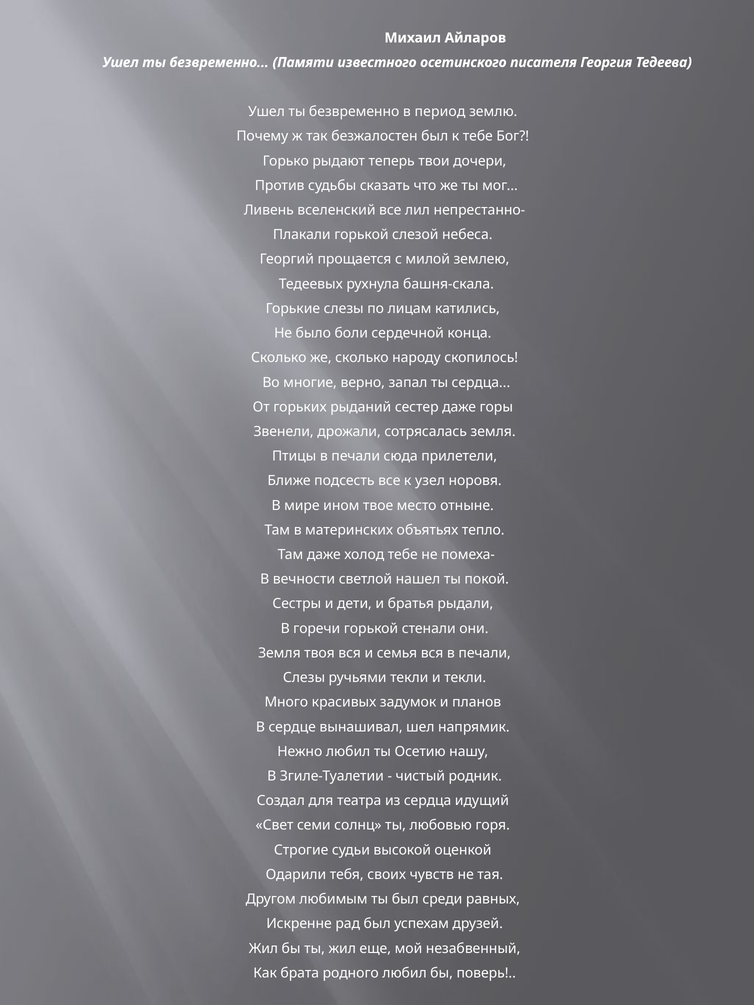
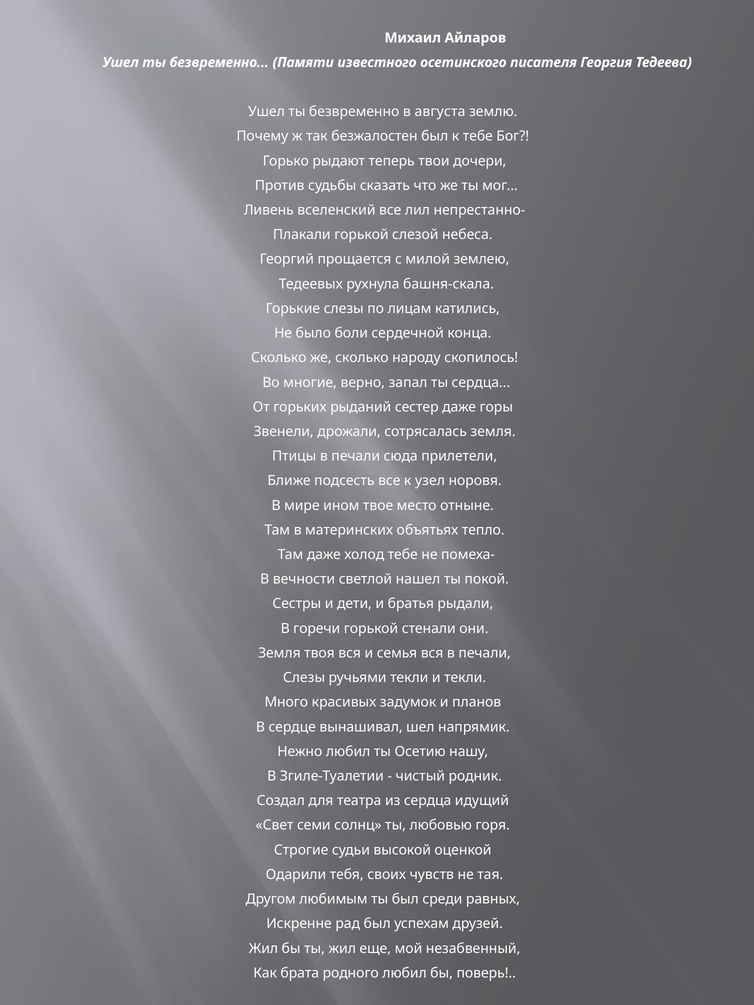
период: период -> августа
